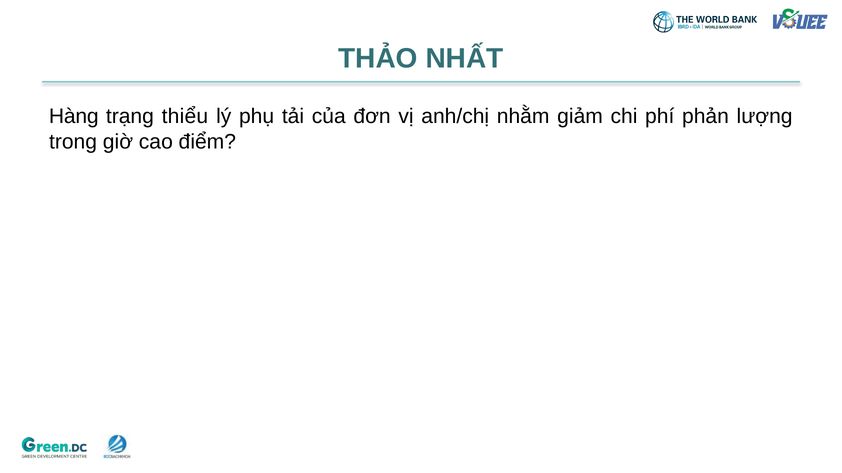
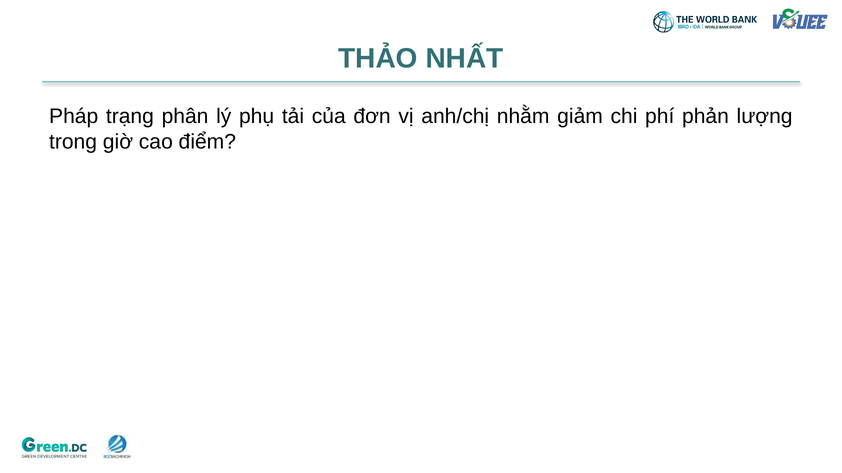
Hàng: Hàng -> Pháp
thiểu: thiểu -> phân
